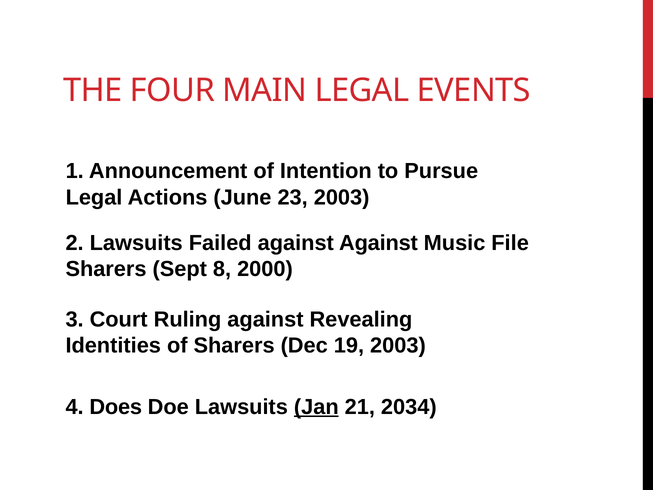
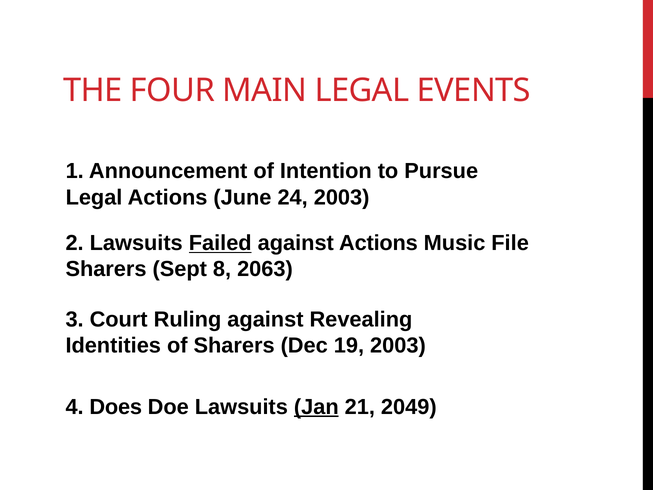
23: 23 -> 24
Failed underline: none -> present
against Against: Against -> Actions
2000: 2000 -> 2063
2034: 2034 -> 2049
